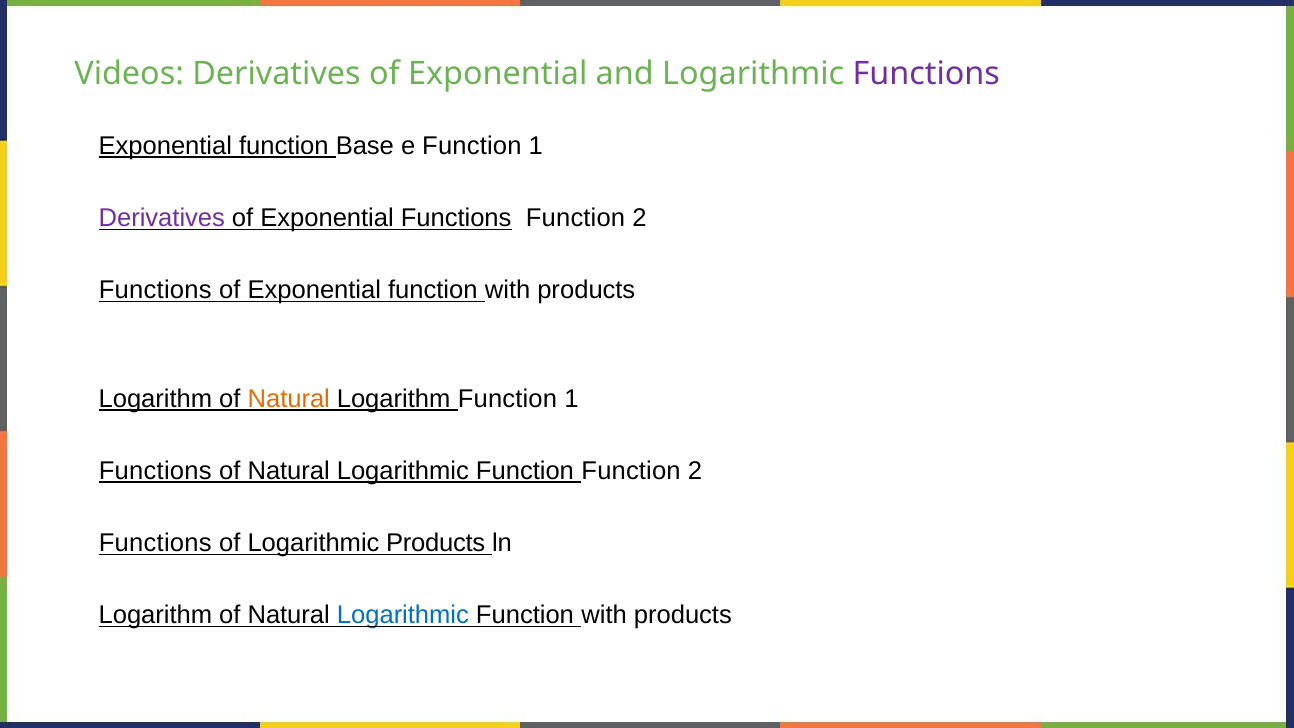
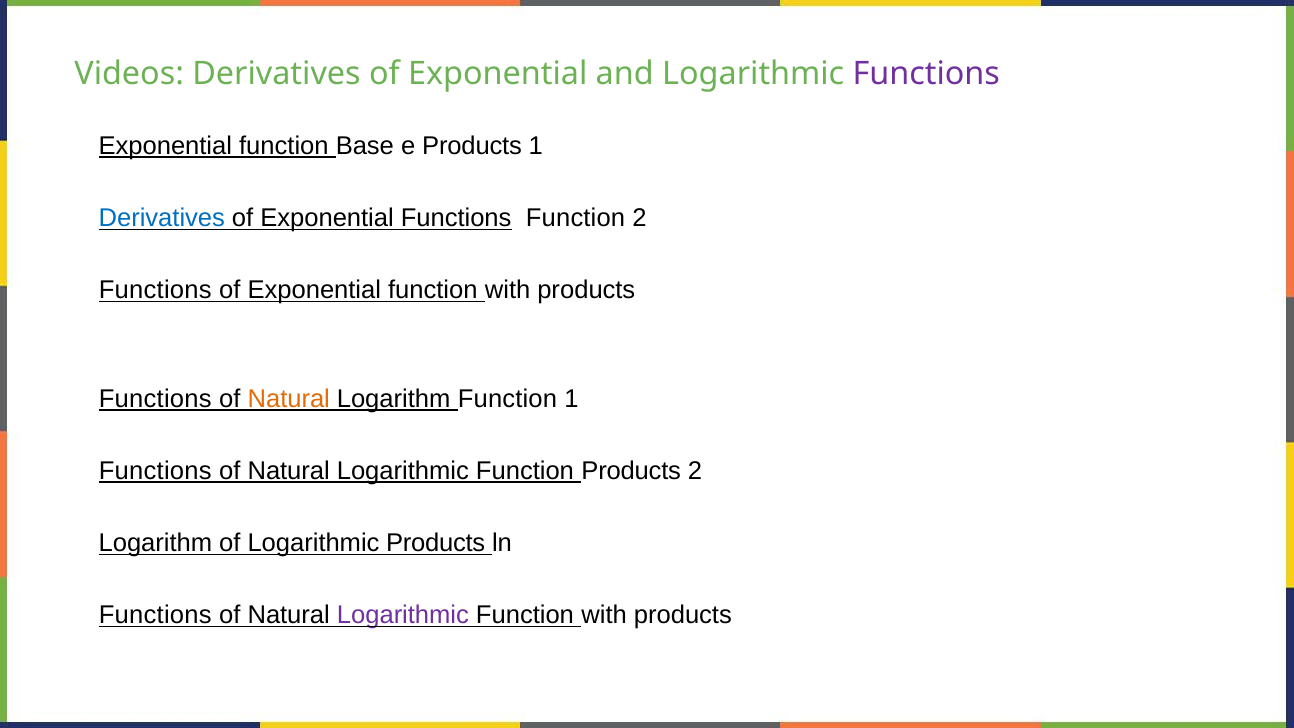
e Function: Function -> Products
Derivatives at (162, 218) colour: purple -> blue
Logarithm at (155, 399): Logarithm -> Functions
Function Function: Function -> Products
Functions at (155, 543): Functions -> Logarithm
Logarithm at (155, 615): Logarithm -> Functions
Logarithmic at (403, 615) colour: blue -> purple
